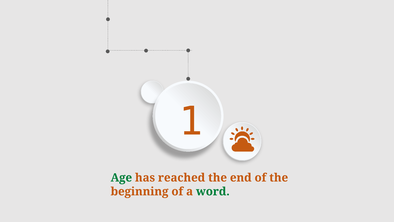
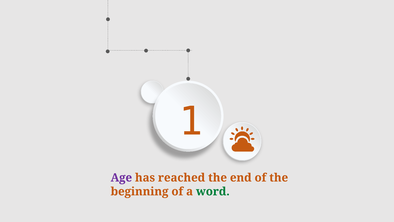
Age colour: green -> purple
